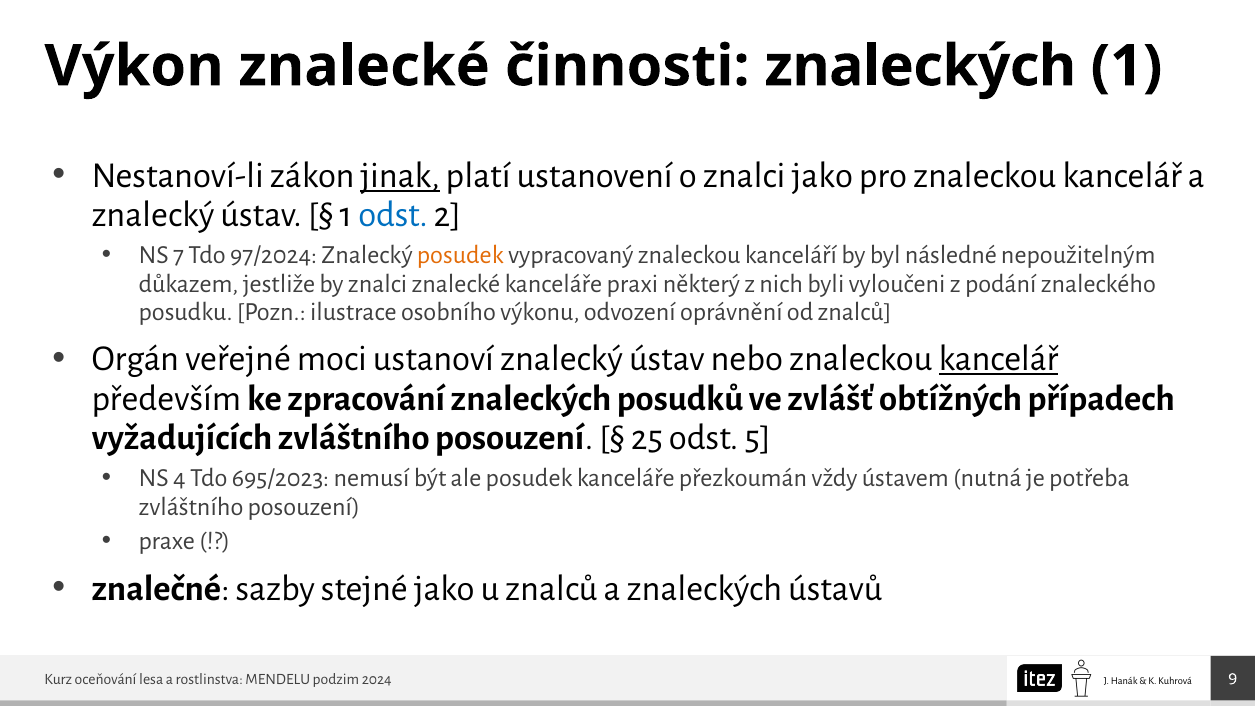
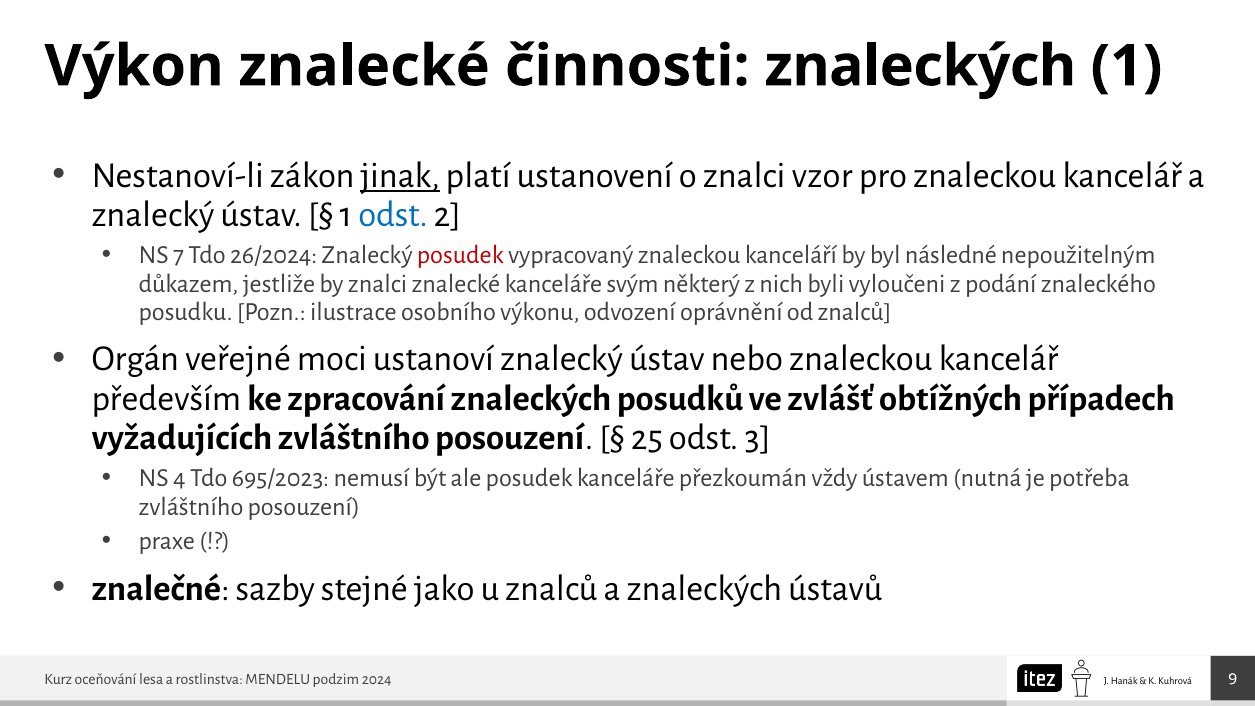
znalci jako: jako -> vzor
97/2024: 97/2024 -> 26/2024
posudek at (460, 255) colour: orange -> red
praxi: praxi -> svým
kancelář at (998, 359) underline: present -> none
5: 5 -> 3
